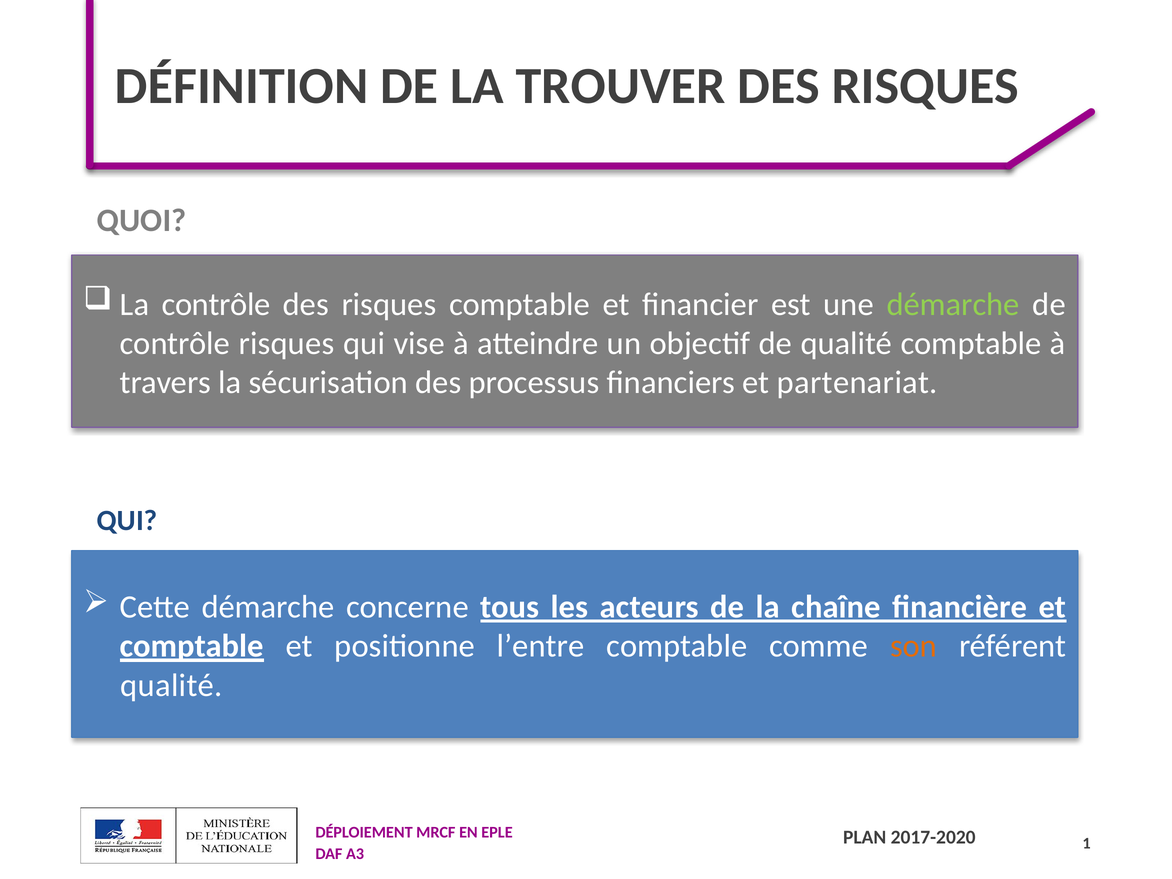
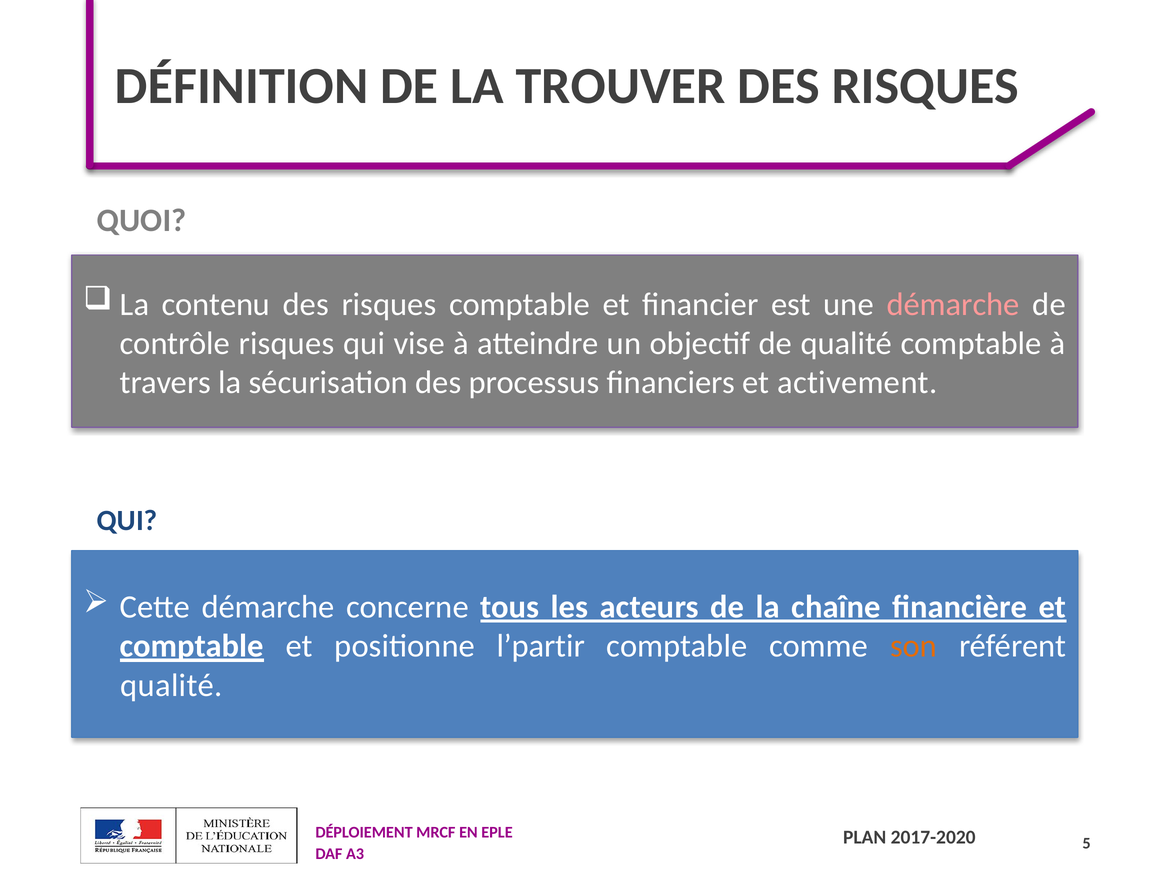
La contrôle: contrôle -> contenu
démarche at (953, 304) colour: light green -> pink
partenariat: partenariat -> activement
l’entre: l’entre -> l’partir
1: 1 -> 5
